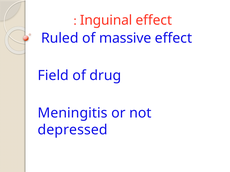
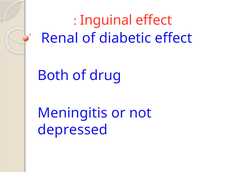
Ruled: Ruled -> Renal
massive: massive -> diabetic
Field: Field -> Both
